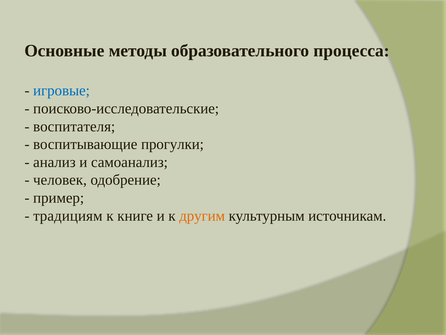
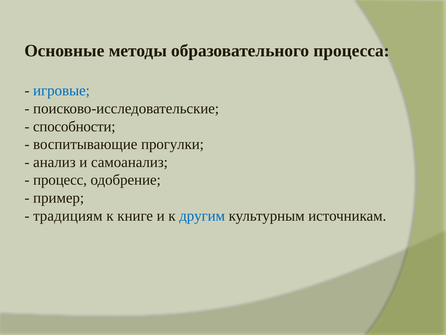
воспитателя: воспитателя -> способности
человек: человек -> процесс
другим colour: orange -> blue
